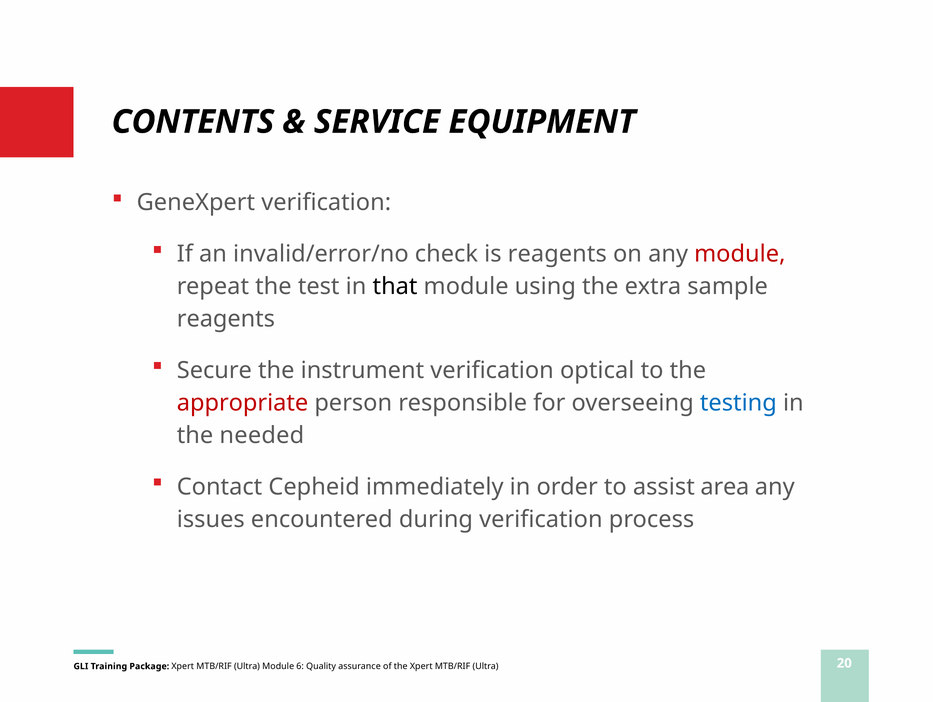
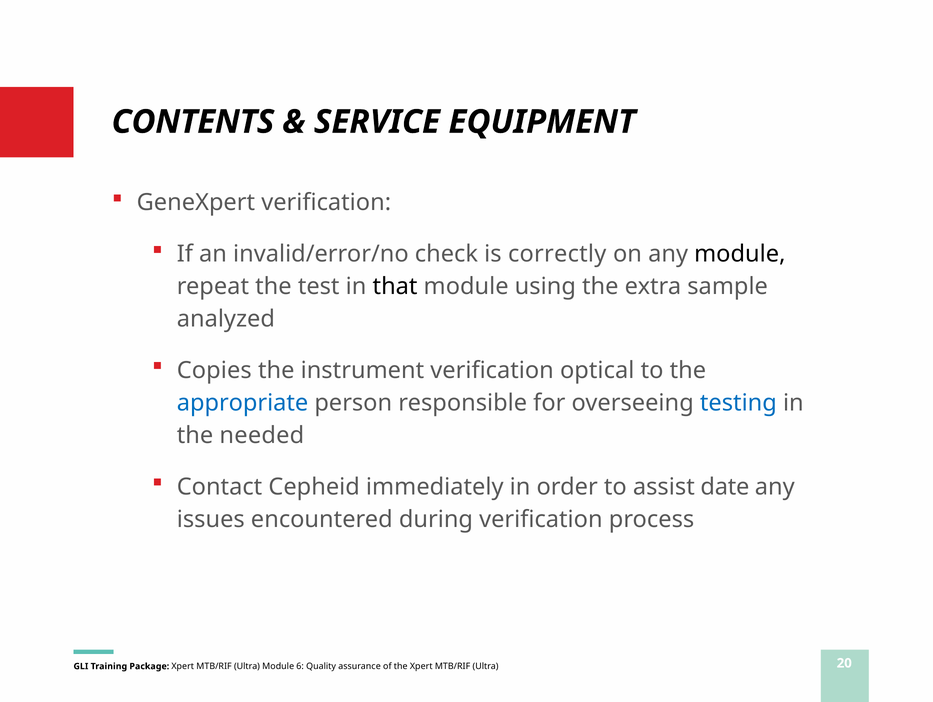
is reagents: reagents -> correctly
module at (740, 254) colour: red -> black
reagents at (226, 319): reagents -> analyzed
Secure: Secure -> Copies
appropriate colour: red -> blue
area: area -> date
